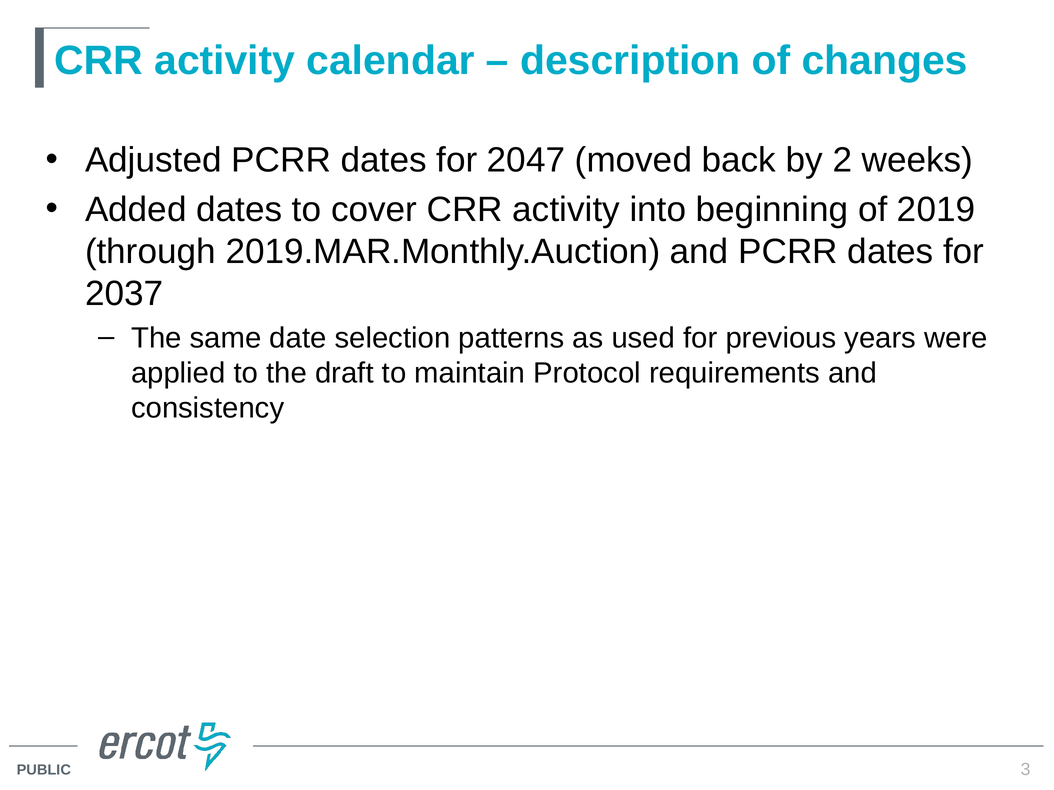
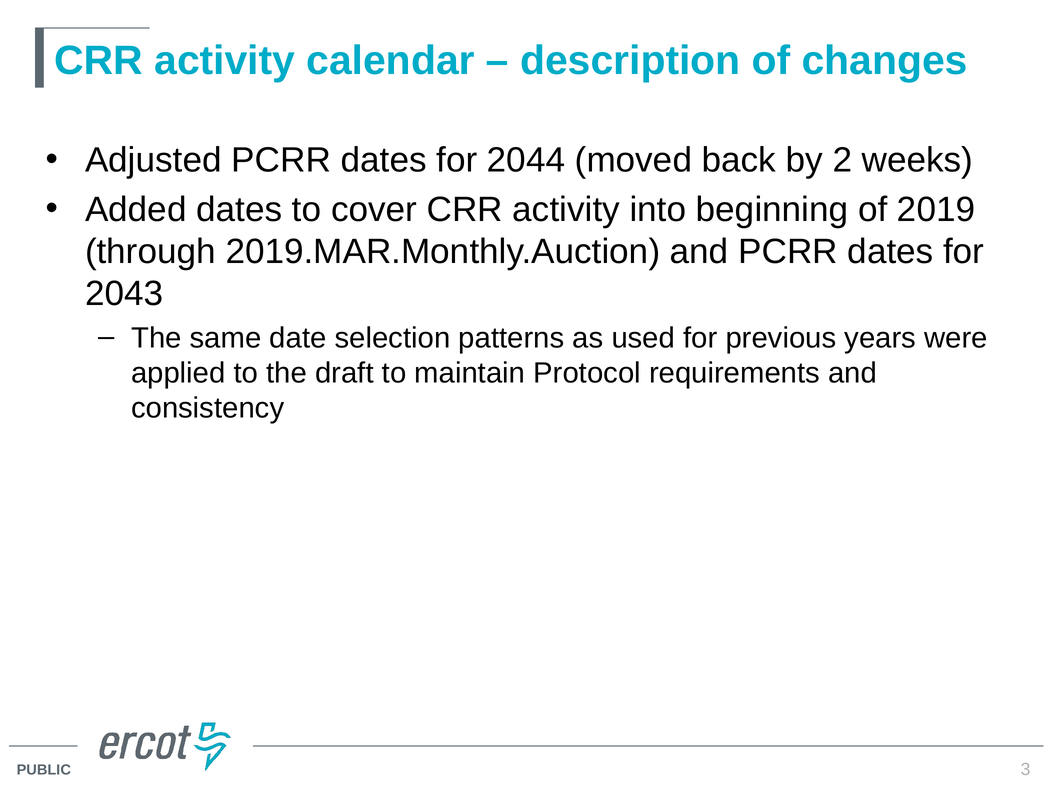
2047: 2047 -> 2044
2037: 2037 -> 2043
